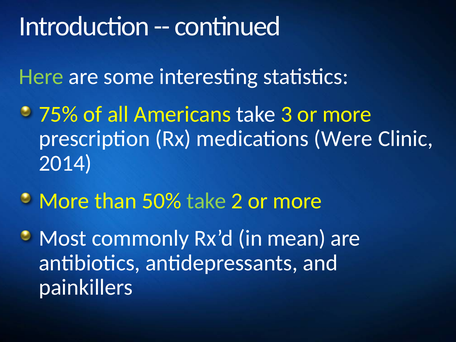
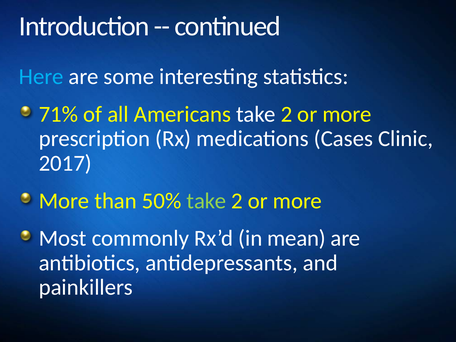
Here colour: light green -> light blue
75%: 75% -> 71%
Americans take 3: 3 -> 2
Were: Were -> Cases
2014: 2014 -> 2017
